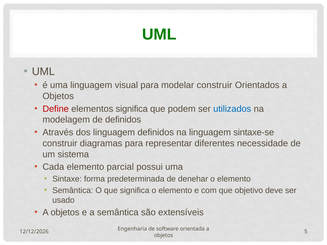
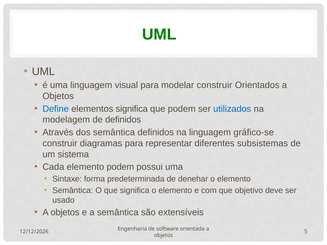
Define colour: red -> blue
dos linguagem: linguagem -> semântica
sintaxe-se: sintaxe-se -> gráfico-se
necessidade: necessidade -> subsistemas
elemento parcial: parcial -> podem
